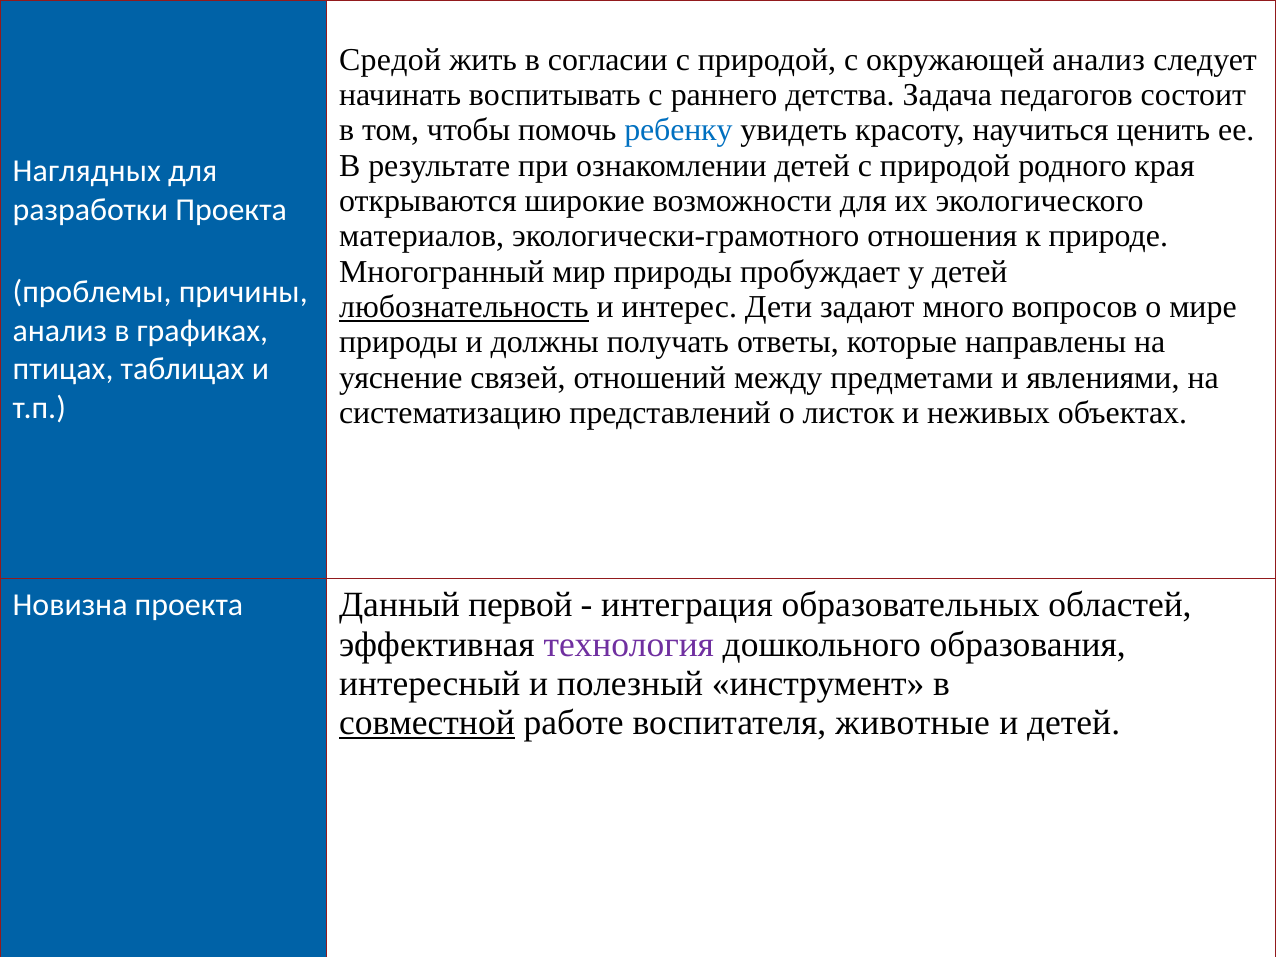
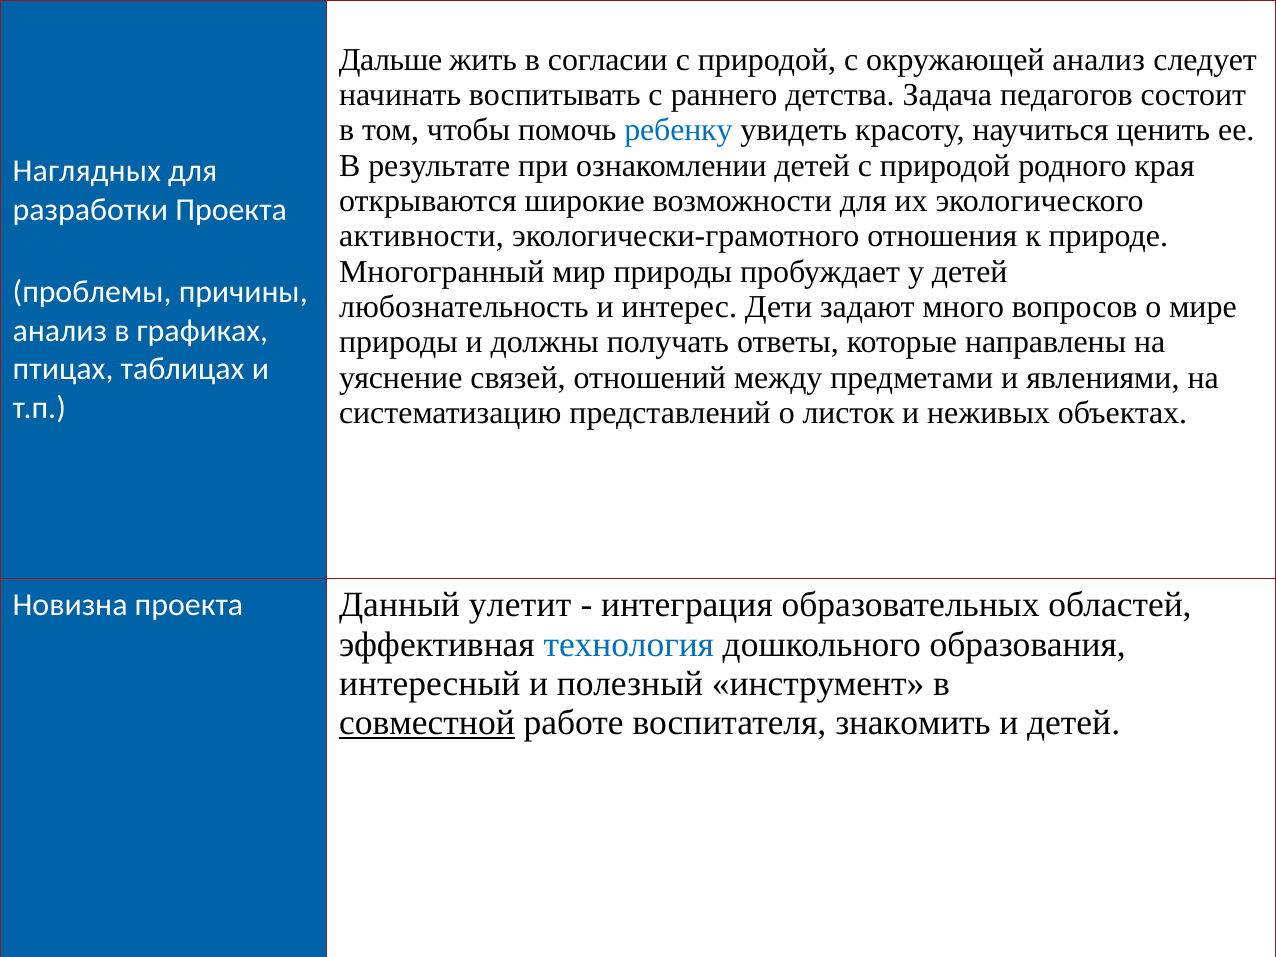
Средой: Средой -> Дальше
материалов: материалов -> активности
любознательность underline: present -> none
первой: первой -> улетит
технология colour: purple -> blue
животные: животные -> знакомить
